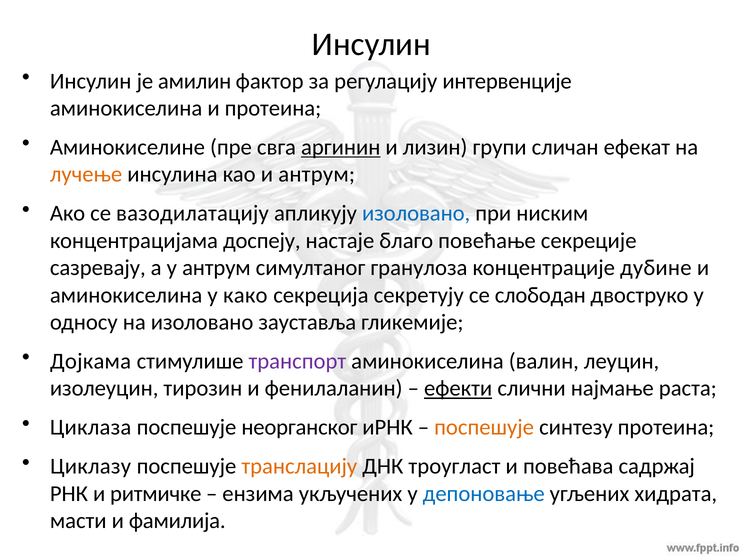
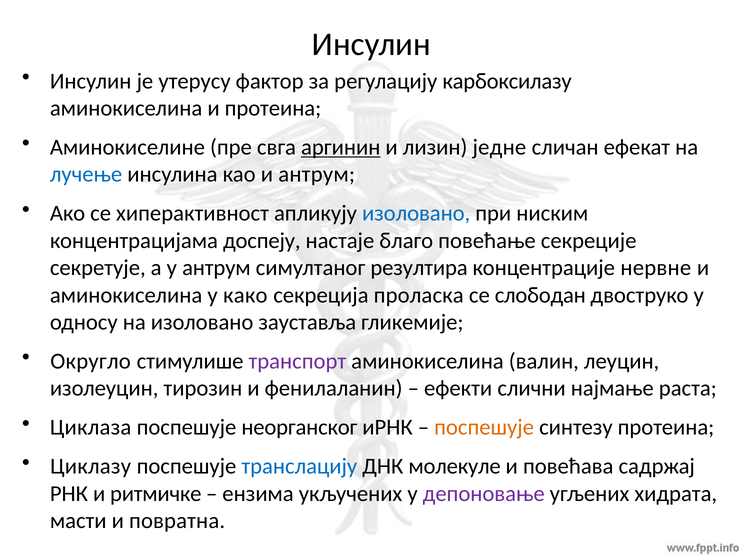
амилин: амилин -> утерусу
интервенције: интервенције -> карбоксилазу
групи: групи -> једне
лучење colour: orange -> blue
вазодилатацију: вазодилатацију -> хиперактивност
сазревају: сазревају -> секретује
гранулоза: гранулоза -> резултира
дубине: дубине -> нервне
секретују: секретују -> проласка
Дојкама: Дојкама -> Округло
ефекти underline: present -> none
транслацију colour: orange -> blue
троугласт: троугласт -> молекуле
депоновање colour: blue -> purple
фамилија: фамилија -> повратна
